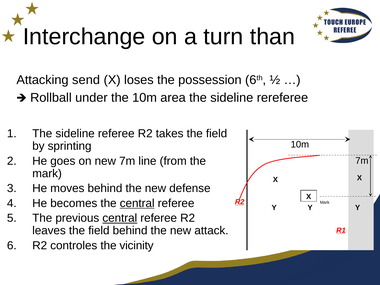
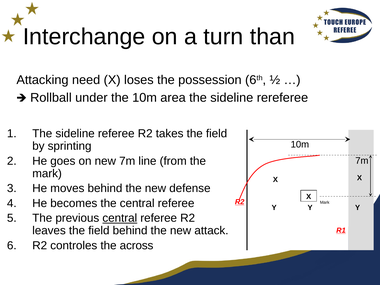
send: send -> need
central at (137, 203) underline: present -> none
vicinity: vicinity -> across
